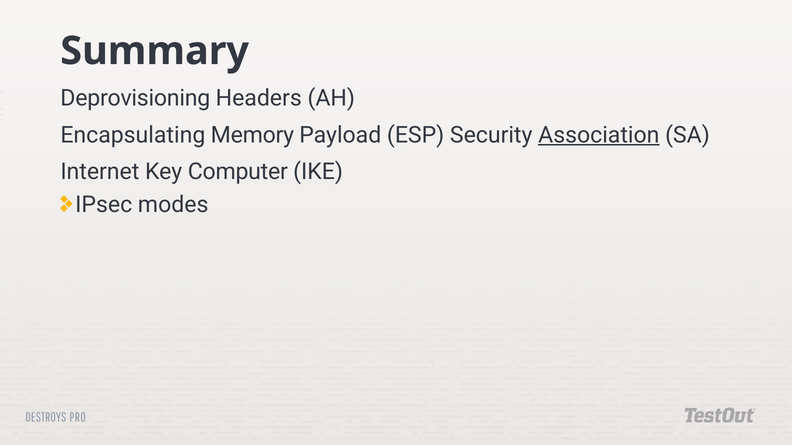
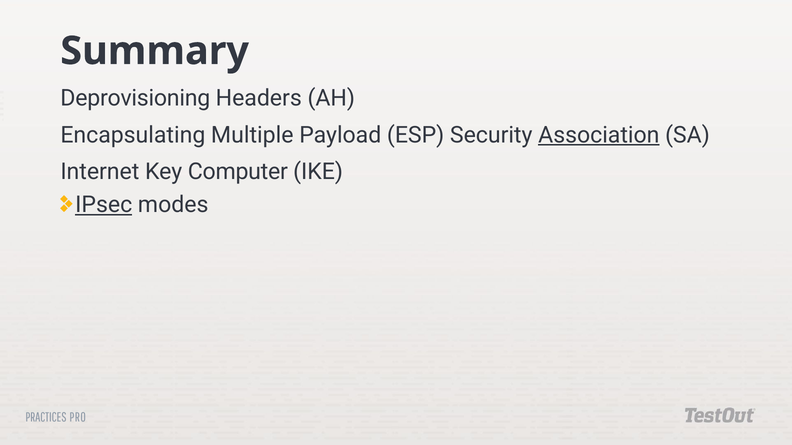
Memory: Memory -> Multiple
IPsec underline: none -> present
DESTROYS: DESTROYS -> PRACTICES
